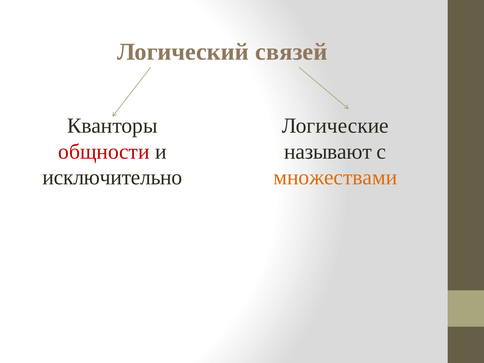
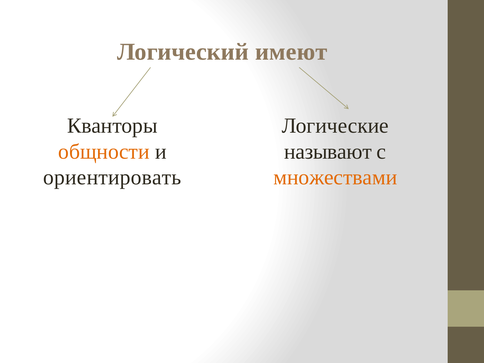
связей: связей -> имеют
общности colour: red -> orange
исключительно: исключительно -> ориентировать
